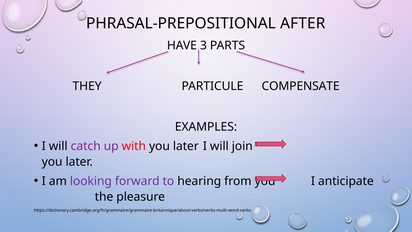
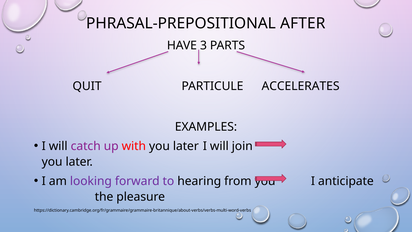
THEY: THEY -> QUIT
COMPENSATE: COMPENSATE -> ACCELERATES
